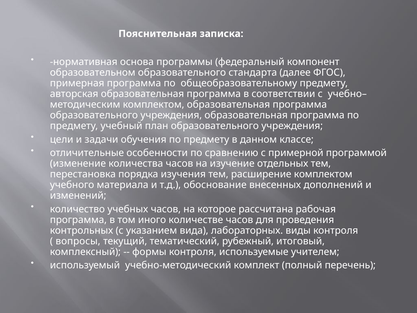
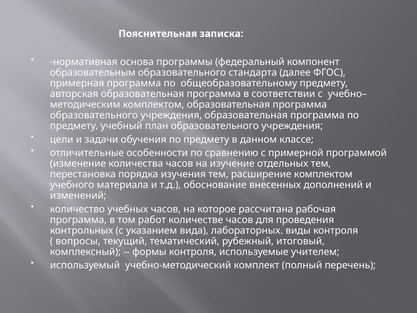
образовательном: образовательном -> образовательным
иного: иного -> работ
